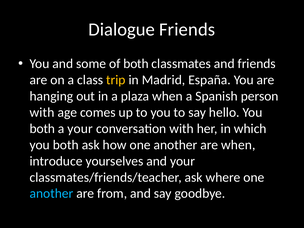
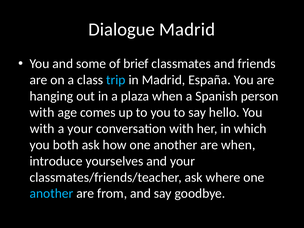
Dialogue Friends: Friends -> Madrid
of both: both -> brief
trip colour: yellow -> light blue
both at (42, 129): both -> with
